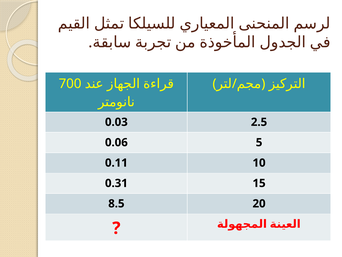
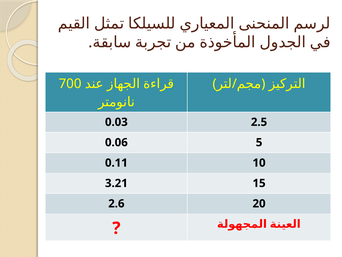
0.31: 0.31 -> 3.21
8.5: 8.5 -> 2.6
